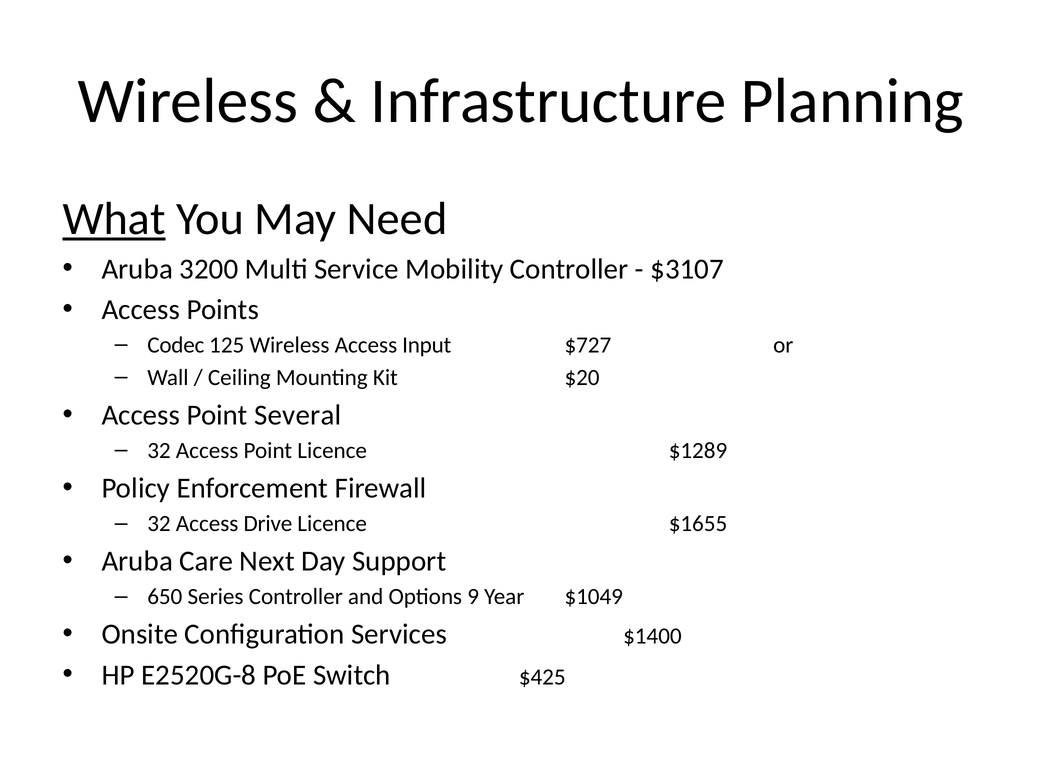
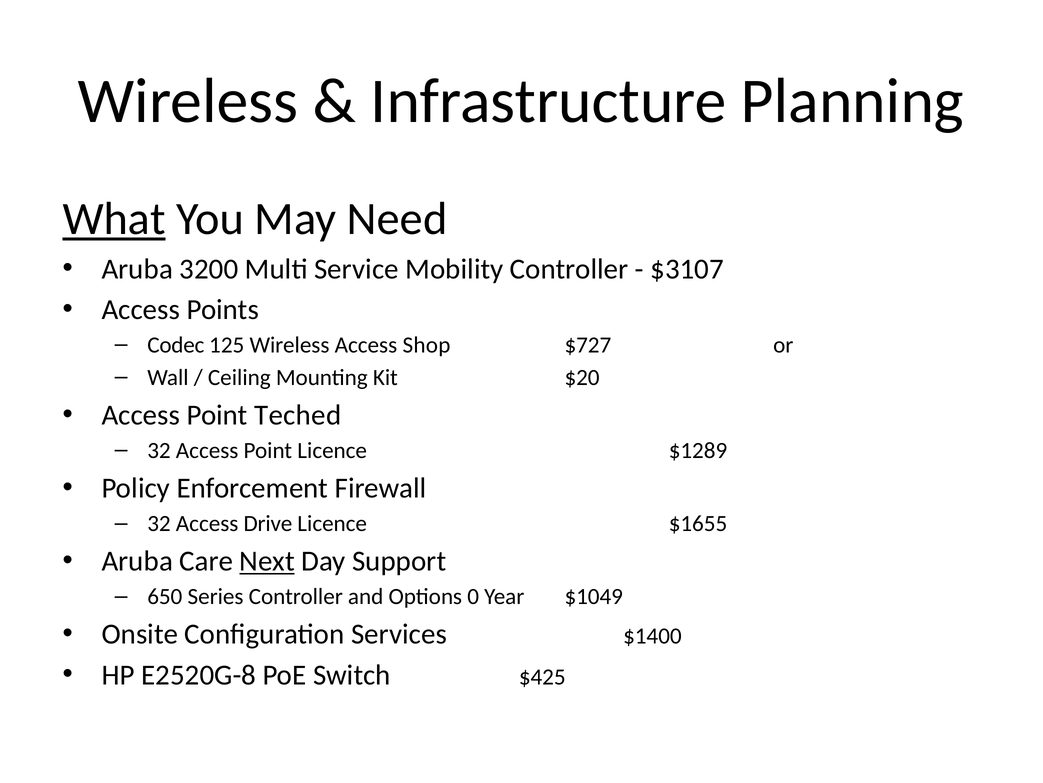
Input: Input -> Shop
Several: Several -> Teched
Next underline: none -> present
9: 9 -> 0
